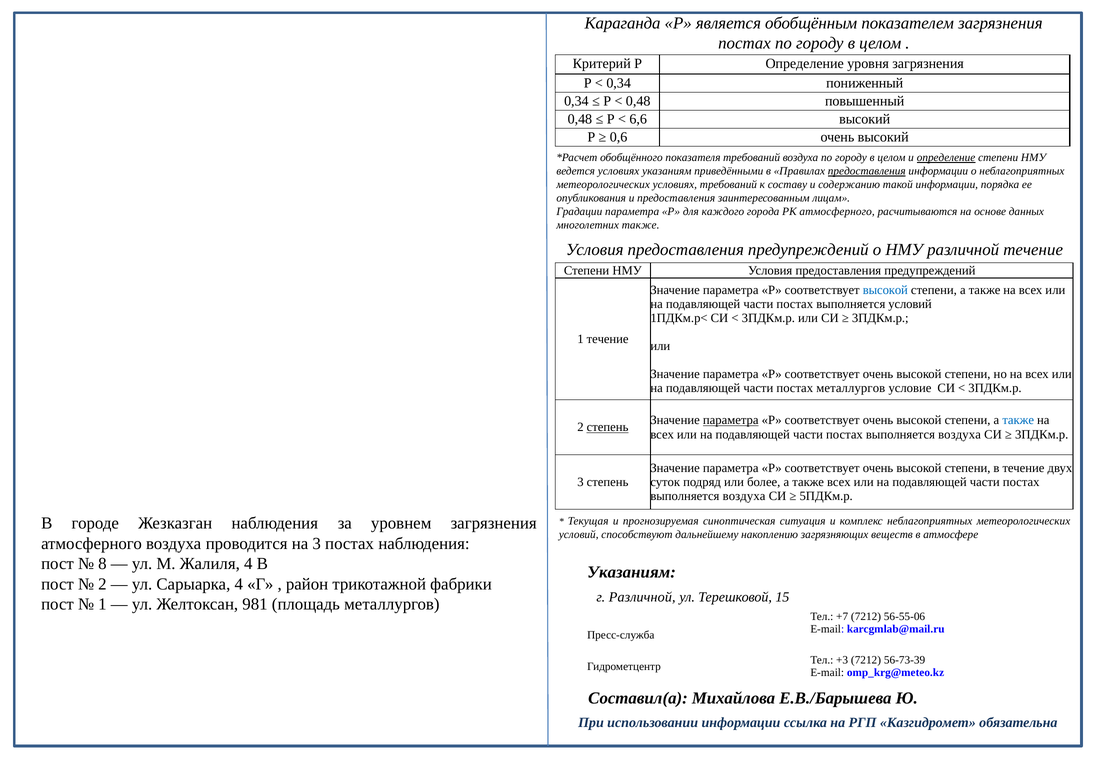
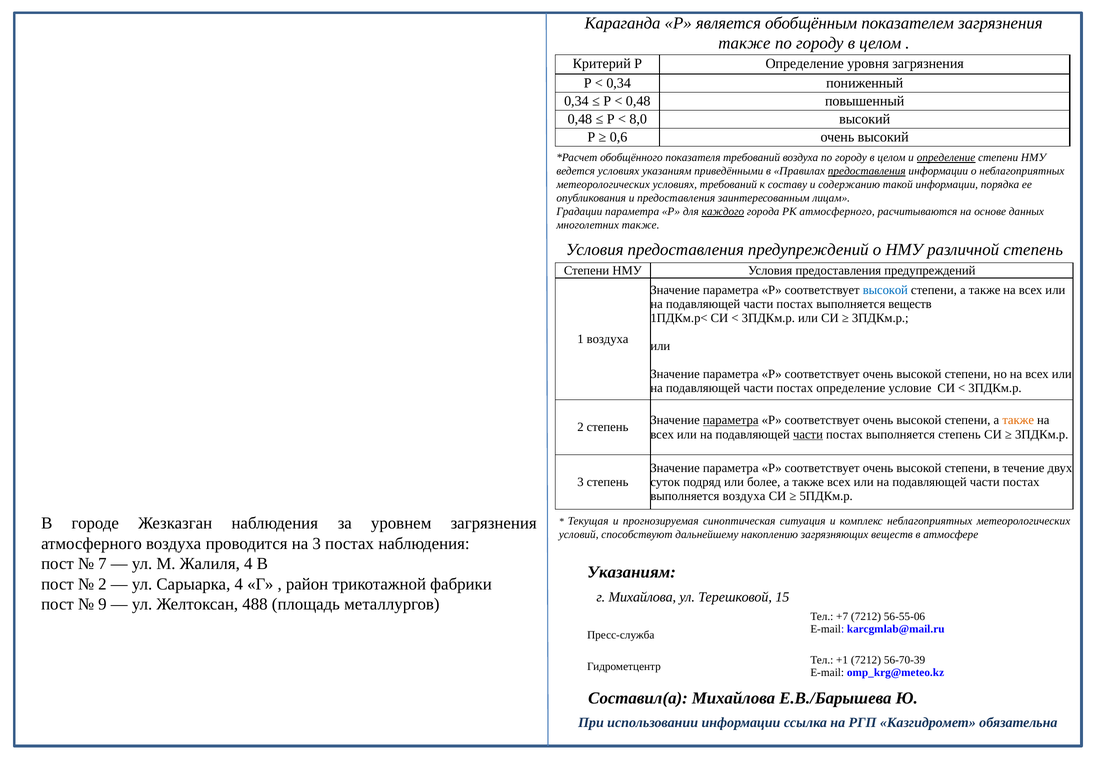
постах at (744, 43): постах -> также
6,6: 6,6 -> 8,0
каждого underline: none -> present
различной течение: течение -> степень
выполняется условий: условий -> веществ
1 течение: течение -> воздуха
постах металлургов: металлургов -> определение
также at (1018, 420) colour: blue -> orange
степень at (608, 427) underline: present -> none
части at (808, 434) underline: none -> present
воздуха at (960, 434): воздуха -> степень
8: 8 -> 7
г Различной: Различной -> Михайлова
1 at (102, 604): 1 -> 9
981: 981 -> 488
+3: +3 -> +1
56-73-39: 56-73-39 -> 56-70-39
